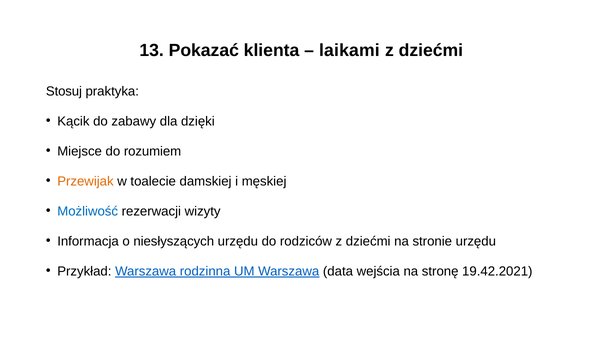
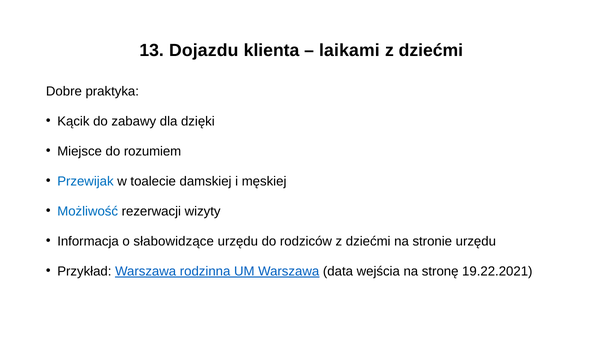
Pokazać: Pokazać -> Dojazdu
Stosuj: Stosuj -> Dobre
Przewijak colour: orange -> blue
niesłyszących: niesłyszących -> słabowidzące
19.42.2021: 19.42.2021 -> 19.22.2021
